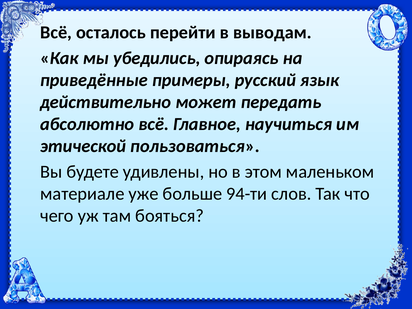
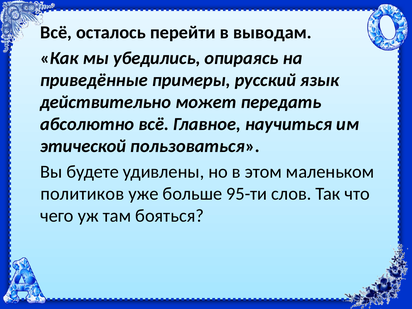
материале: материале -> политиков
94-ти: 94-ти -> 95-ти
